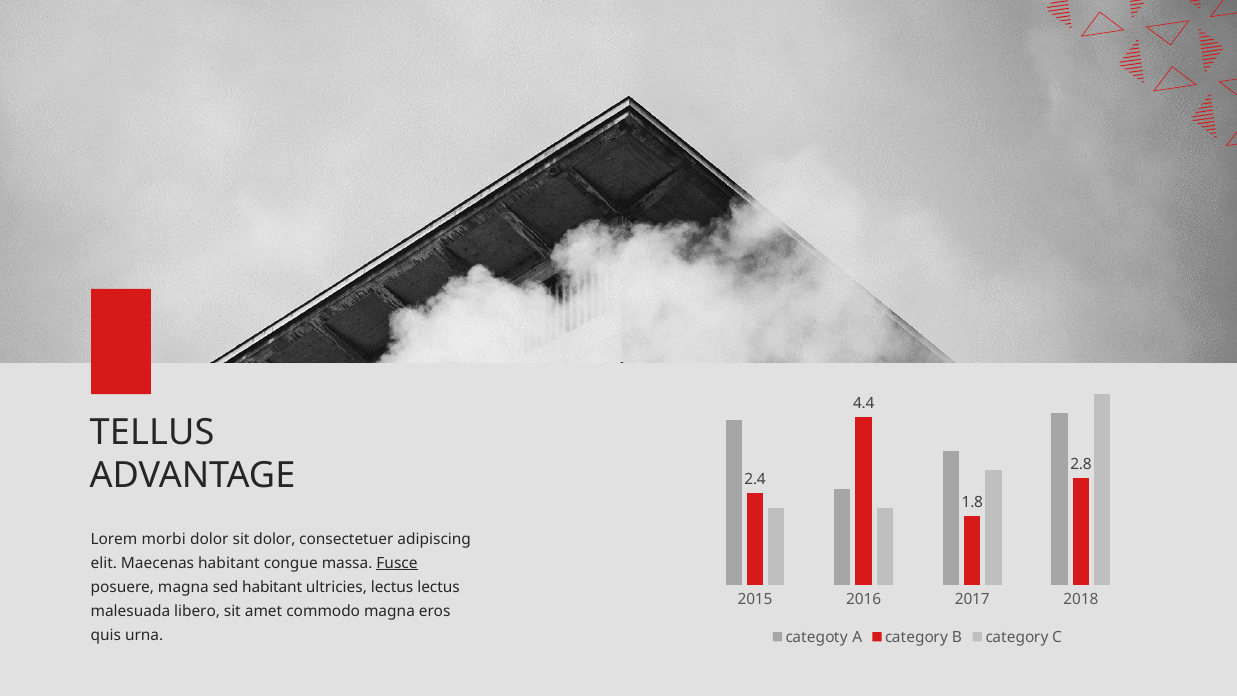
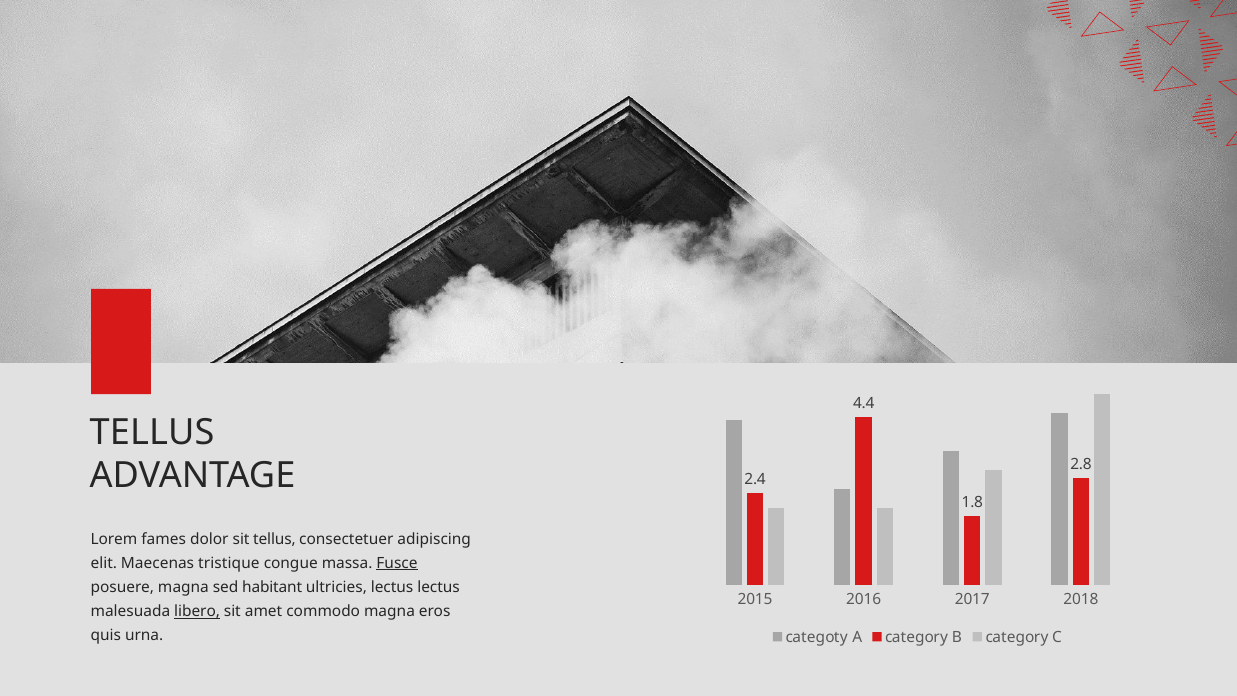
morbi: morbi -> fames
sit dolor: dolor -> tellus
Maecenas habitant: habitant -> tristique
libero underline: none -> present
